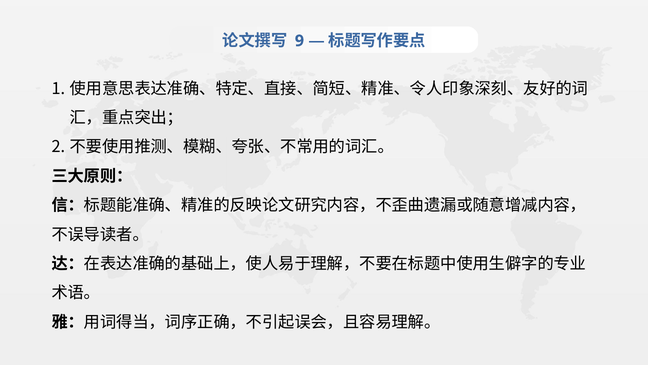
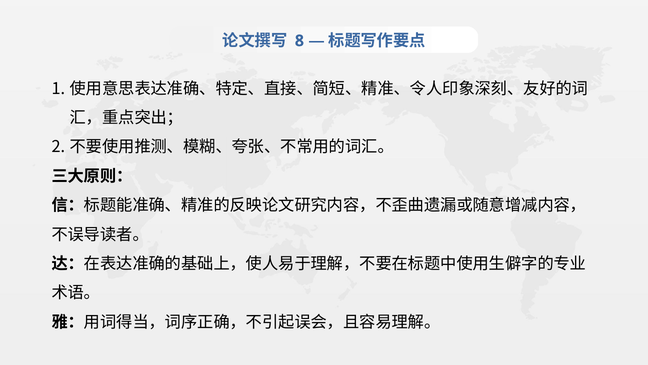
9: 9 -> 8
